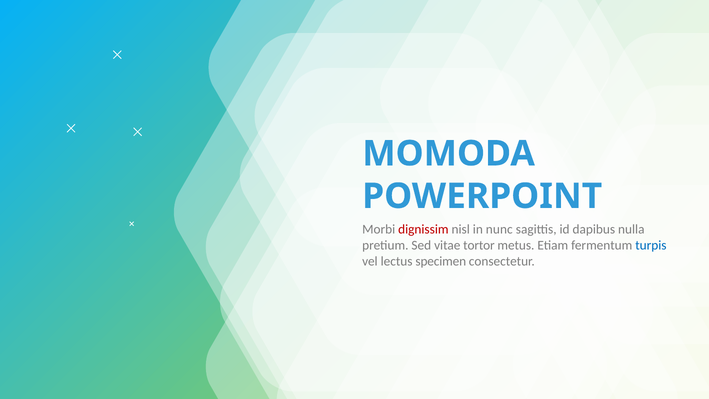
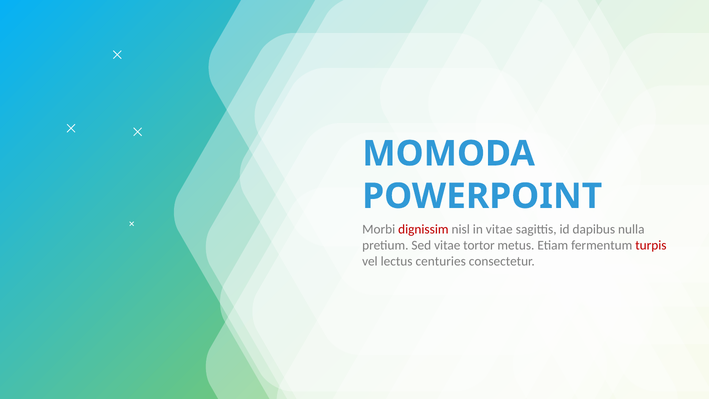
in nunc: nunc -> vitae
turpis colour: blue -> red
specimen: specimen -> centuries
